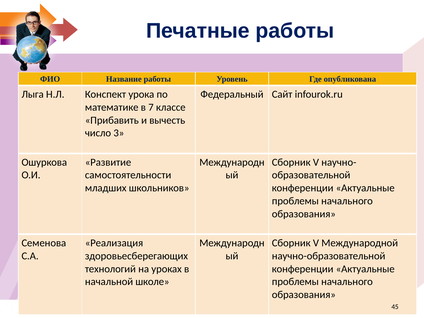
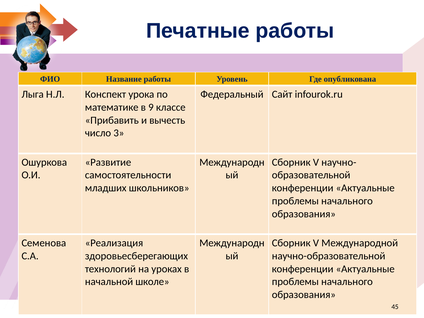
7: 7 -> 9
